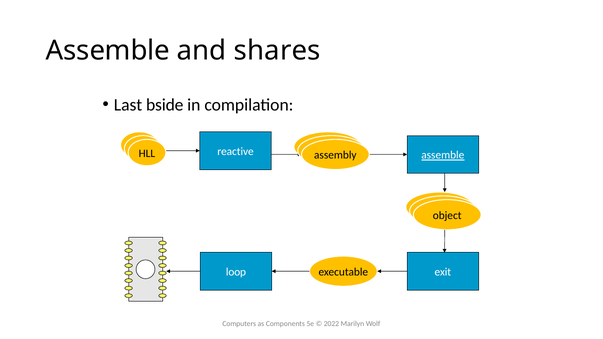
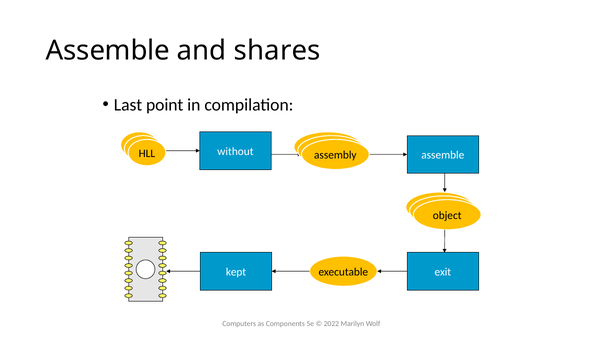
bside: bside -> point
reactive: reactive -> without
assemble at (443, 155) underline: present -> none
loop: loop -> kept
